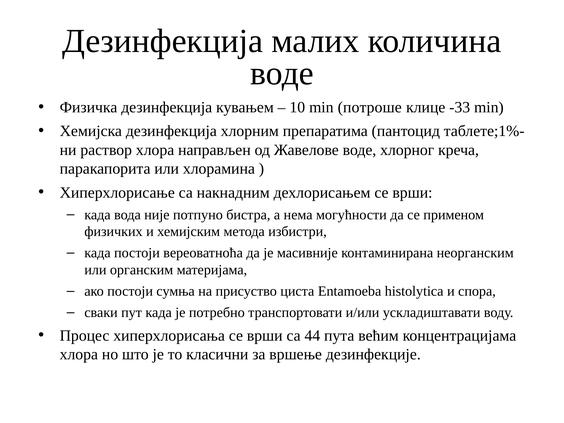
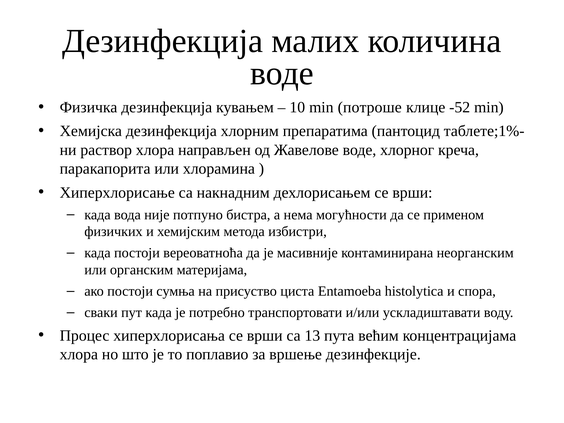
-33: -33 -> -52
44: 44 -> 13
класични: класични -> поплавио
